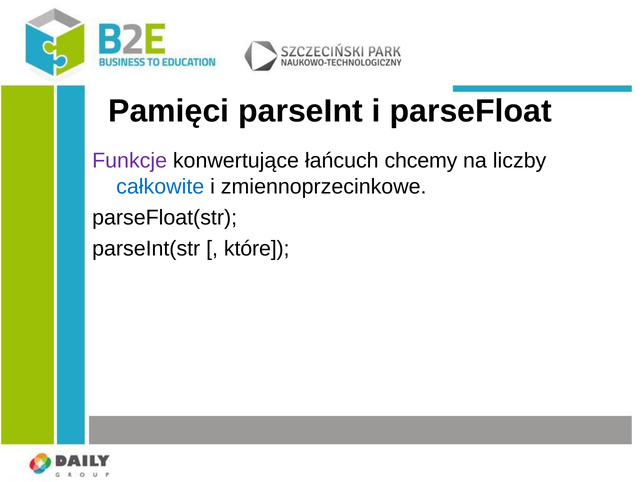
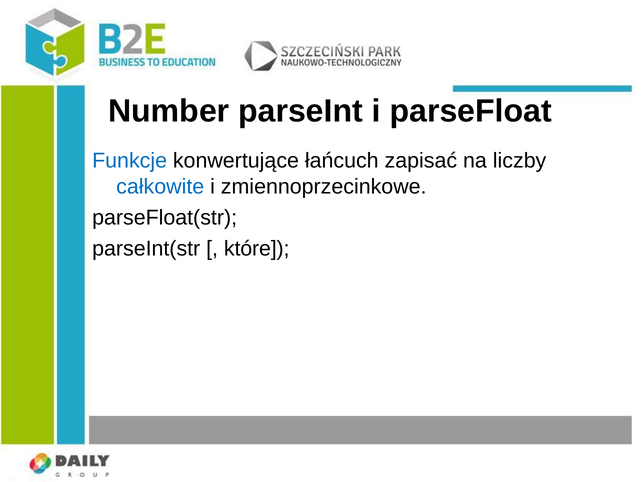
Pamięci: Pamięci -> Number
Funkcje colour: purple -> blue
chcemy: chcemy -> zapisać
